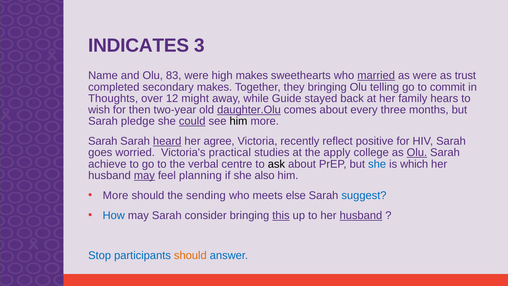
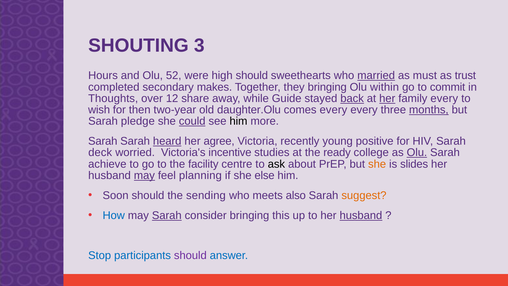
INDICATES: INDICATES -> SHOUTING
Name: Name -> Hours
83: 83 -> 52
high makes: makes -> should
as were: were -> must
telling: telling -> within
might: might -> share
back underline: none -> present
her at (387, 98) underline: none -> present
family hears: hears -> every
daughter.Olu underline: present -> none
comes about: about -> every
months underline: none -> present
reflect: reflect -> young
goes: goes -> deck
practical: practical -> incentive
apply: apply -> ready
verbal: verbal -> facility
she at (377, 164) colour: blue -> orange
which: which -> slides
also: also -> else
More at (116, 195): More -> Soon
else: else -> also
suggest colour: blue -> orange
Sarah at (167, 215) underline: none -> present
this underline: present -> none
should at (190, 255) colour: orange -> purple
